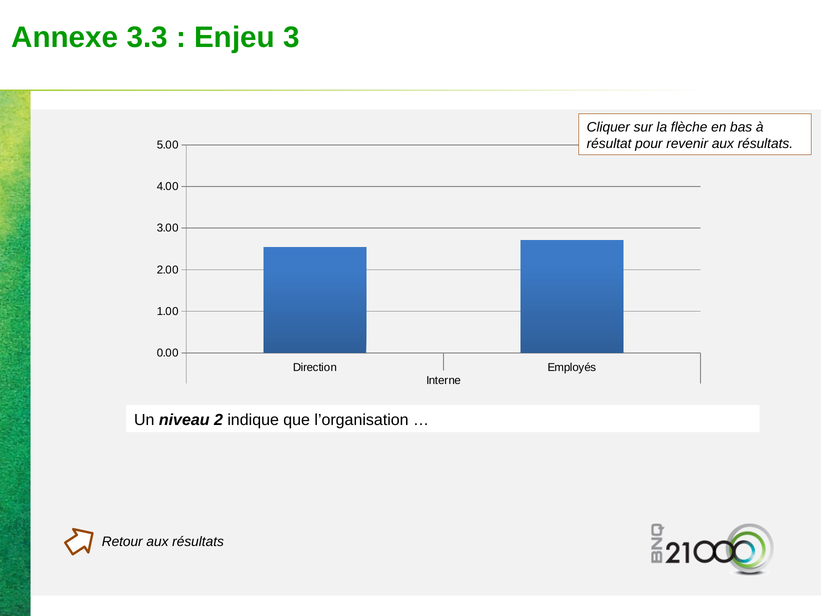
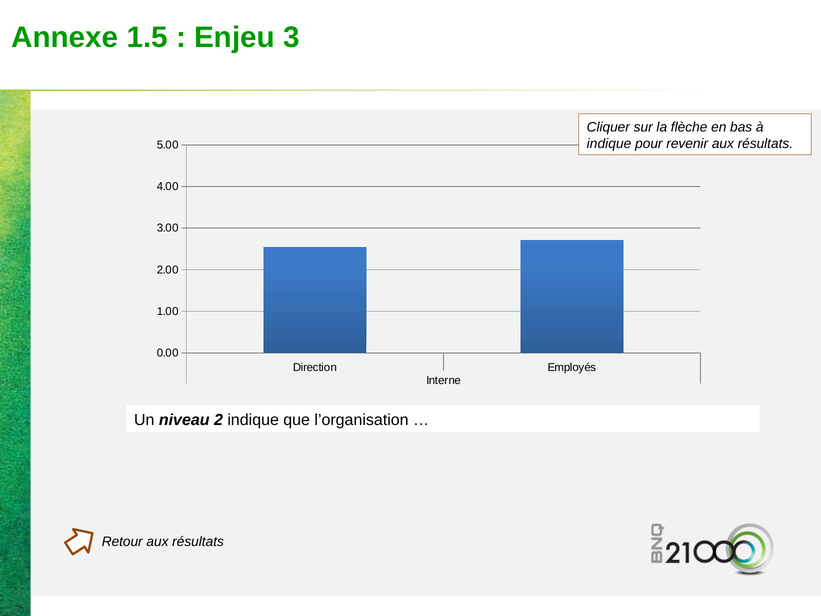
3.3: 3.3 -> 1.5
résultat at (609, 143): résultat -> indique
